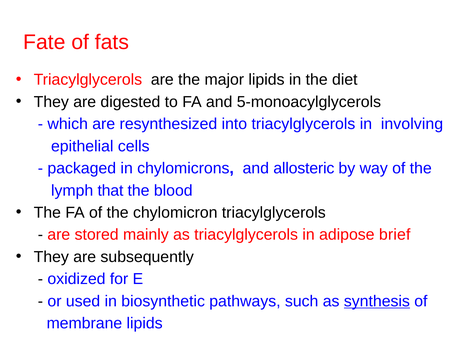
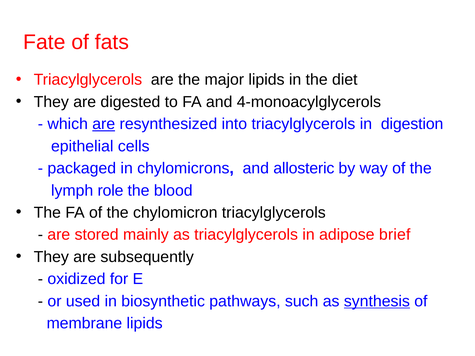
5-monoacylglycerols: 5-monoacylglycerols -> 4-monoacylglycerols
are at (104, 124) underline: none -> present
involving: involving -> digestion
that: that -> role
